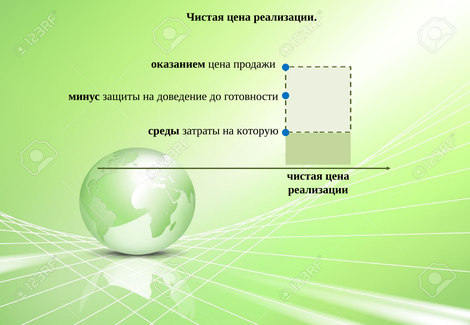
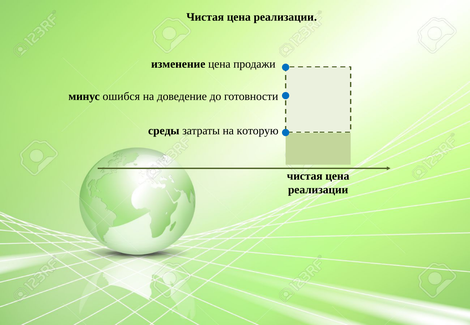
оказанием: оказанием -> изменение
защиты: защиты -> ошибся
